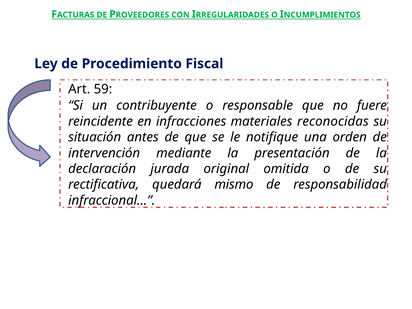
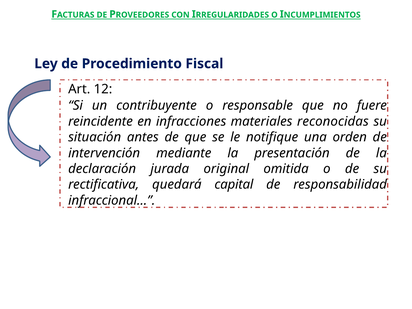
59: 59 -> 12
mismo: mismo -> capital
